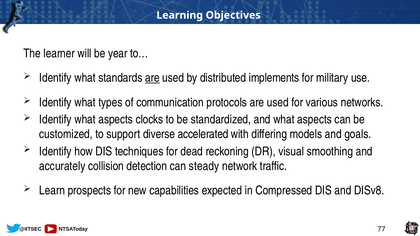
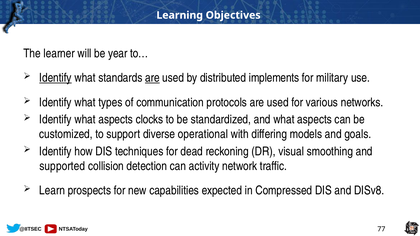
Identify at (55, 78) underline: none -> present
accelerated: accelerated -> operational
accurately: accurately -> supported
steady: steady -> activity
